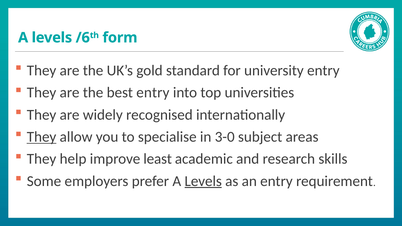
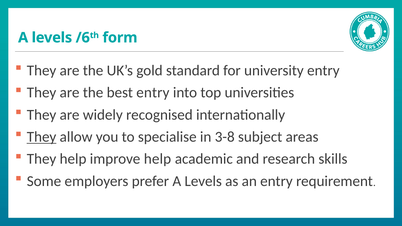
3-0: 3-0 -> 3-8
improve least: least -> help
Levels at (203, 181) underline: present -> none
